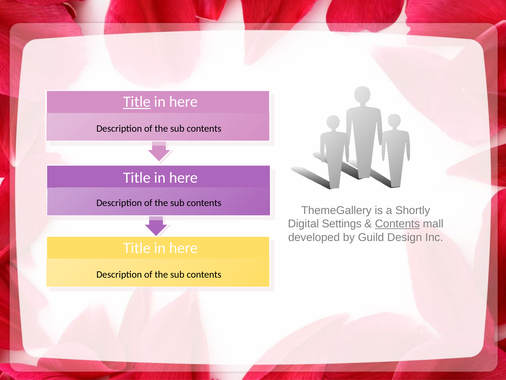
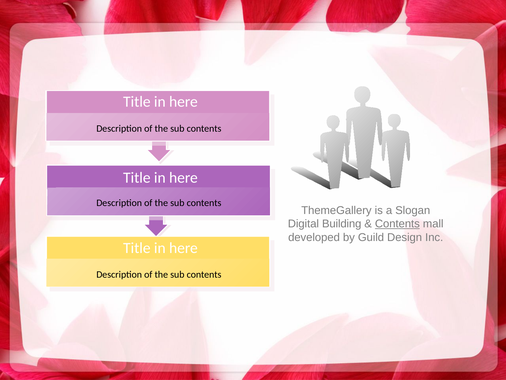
Title at (137, 102) underline: present -> none
Shortly: Shortly -> Slogan
Settings: Settings -> Building
